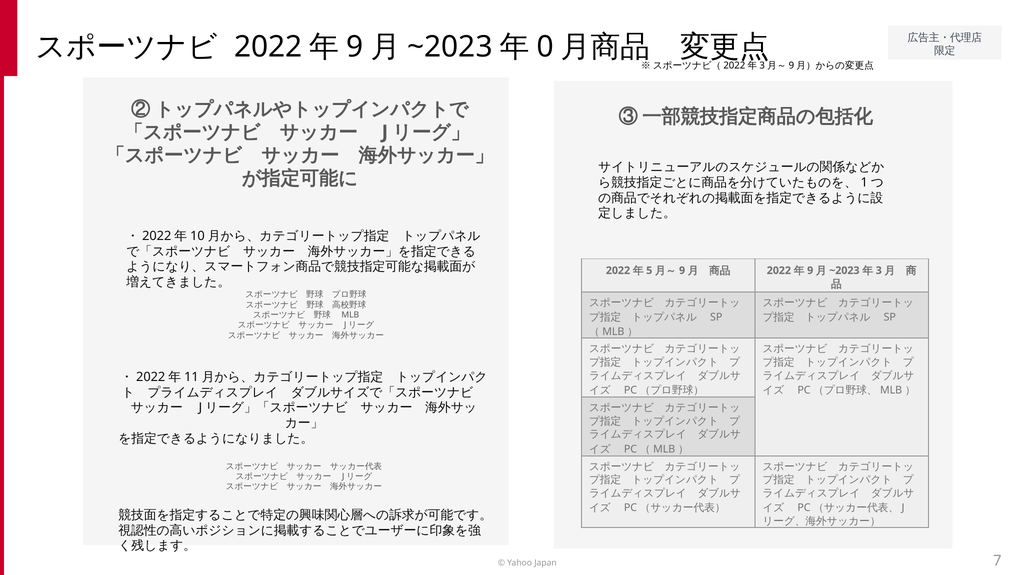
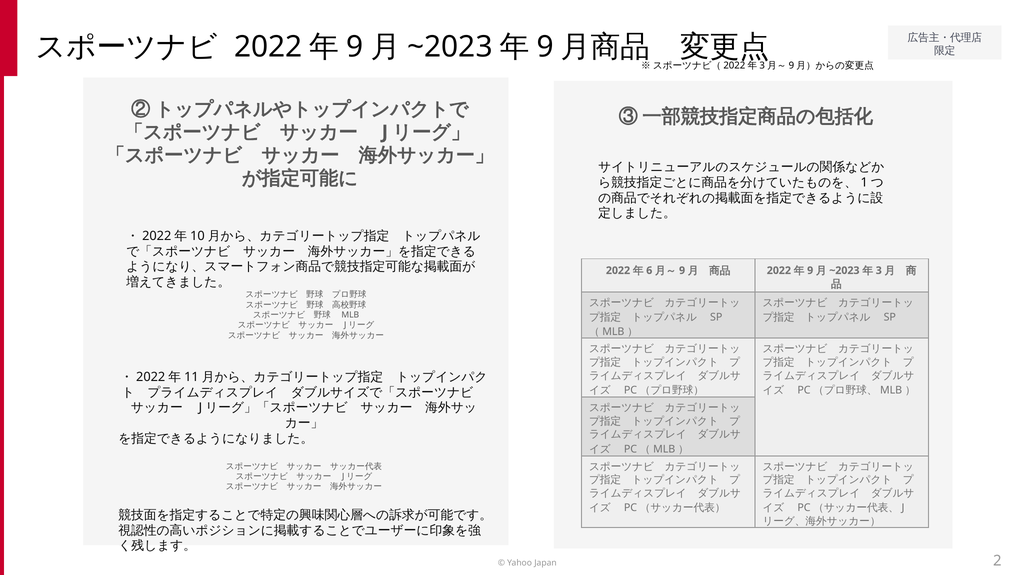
0 at (545, 47): 0 -> 9
5: 5 -> 6
7: 7 -> 2
